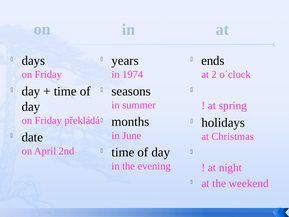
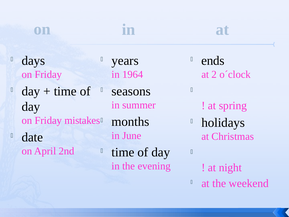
1974: 1974 -> 1964
překládá: překládá -> mistakes
